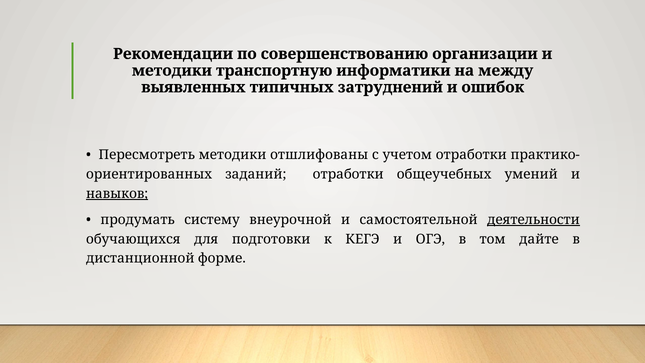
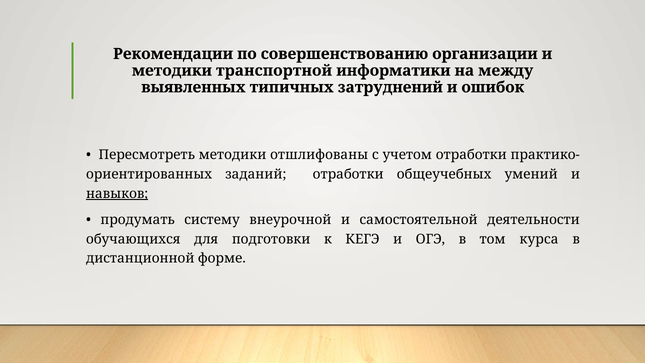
транспортную: транспортную -> транспортной
деятельности underline: present -> none
дайте: дайте -> курса
